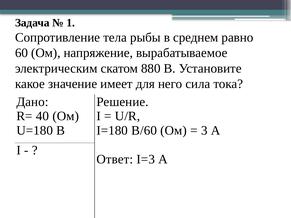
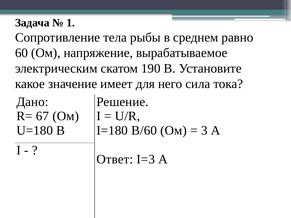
880: 880 -> 190
40: 40 -> 67
